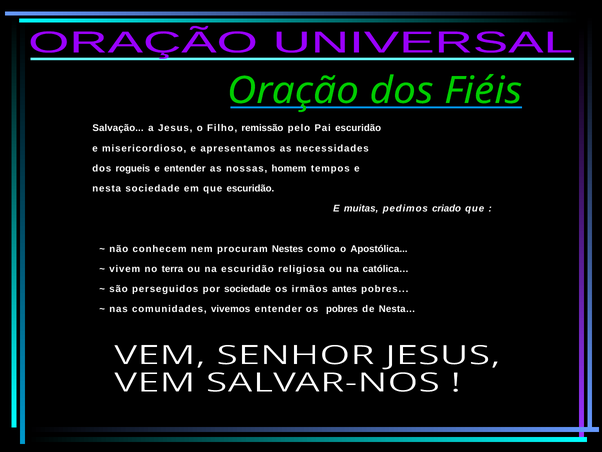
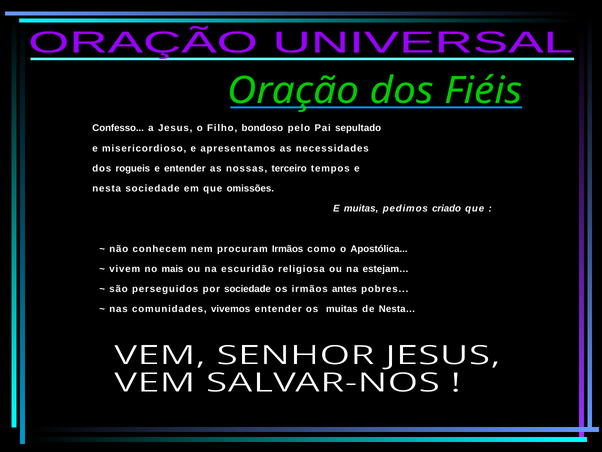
Salvação: Salvação -> Confesso
remissão: remissão -> bondoso
Pai escuridão: escuridão -> sepultado
homem: homem -> terceiro
que escuridão: escuridão -> omissões
procuram Nestes: Nestes -> Irmãos
terra: terra -> mais
católica…: católica… -> estejam…
os pobres: pobres -> muitas
